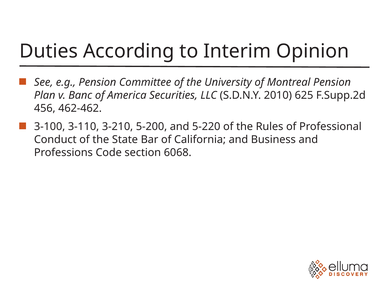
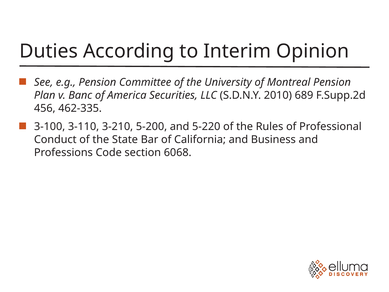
625: 625 -> 689
462-462: 462-462 -> 462-335
